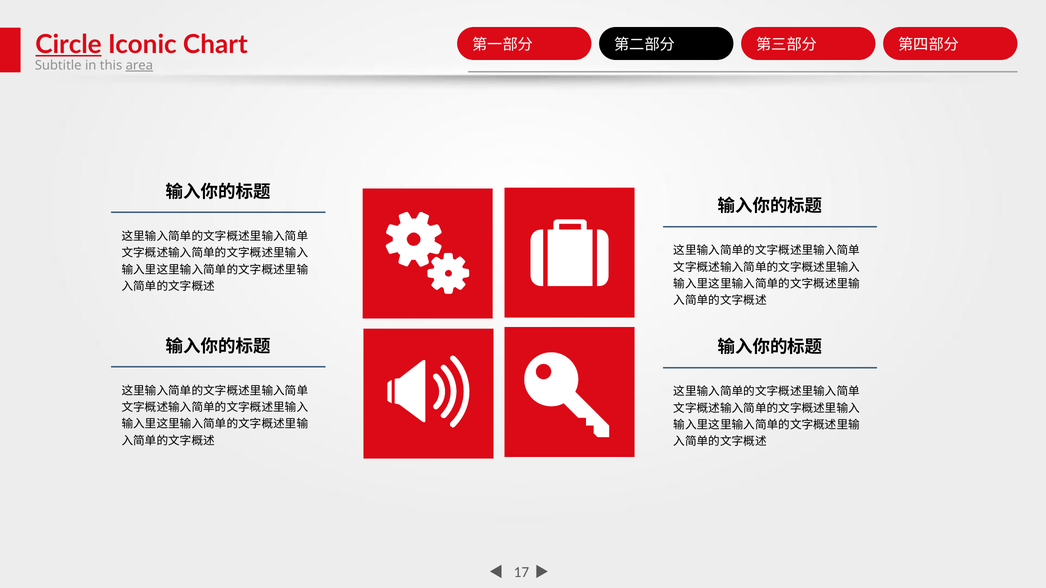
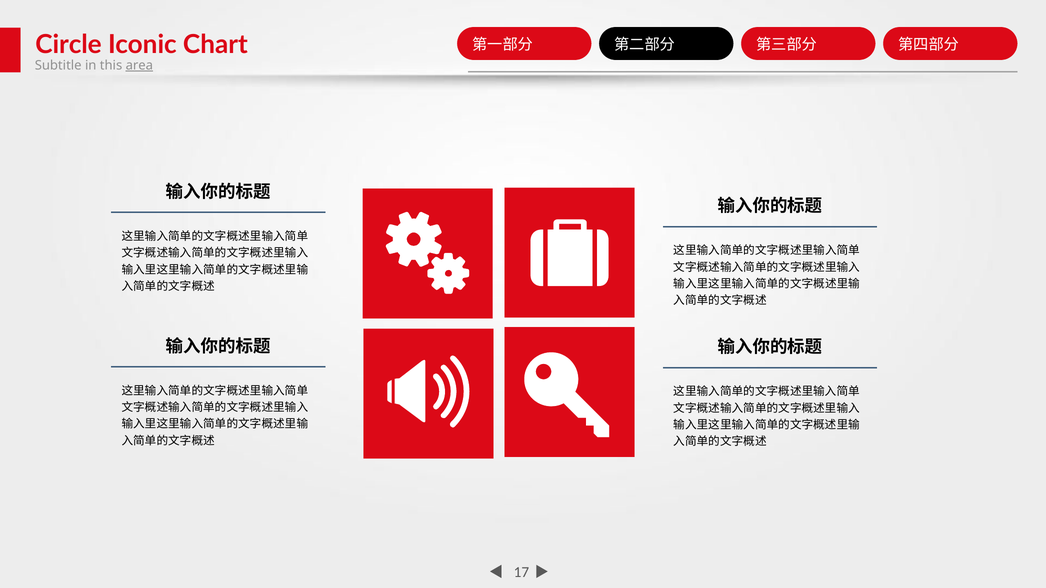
Circle underline: present -> none
